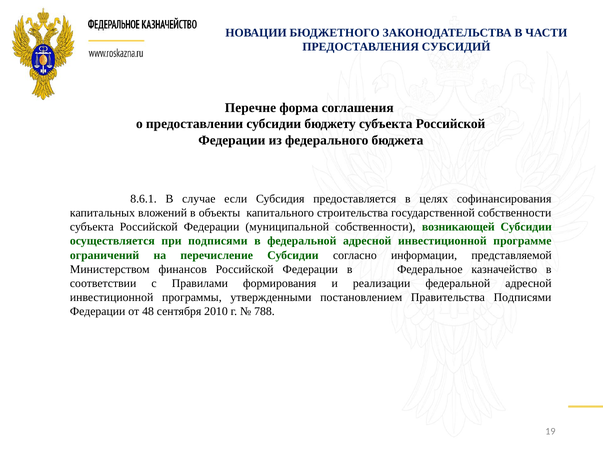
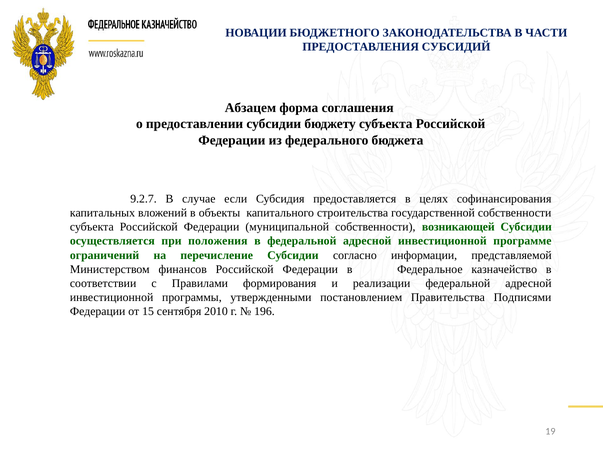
Перечне: Перечне -> Абзацем
8.6.1: 8.6.1 -> 9.2.7
при подписями: подписями -> положения
48: 48 -> 15
788: 788 -> 196
